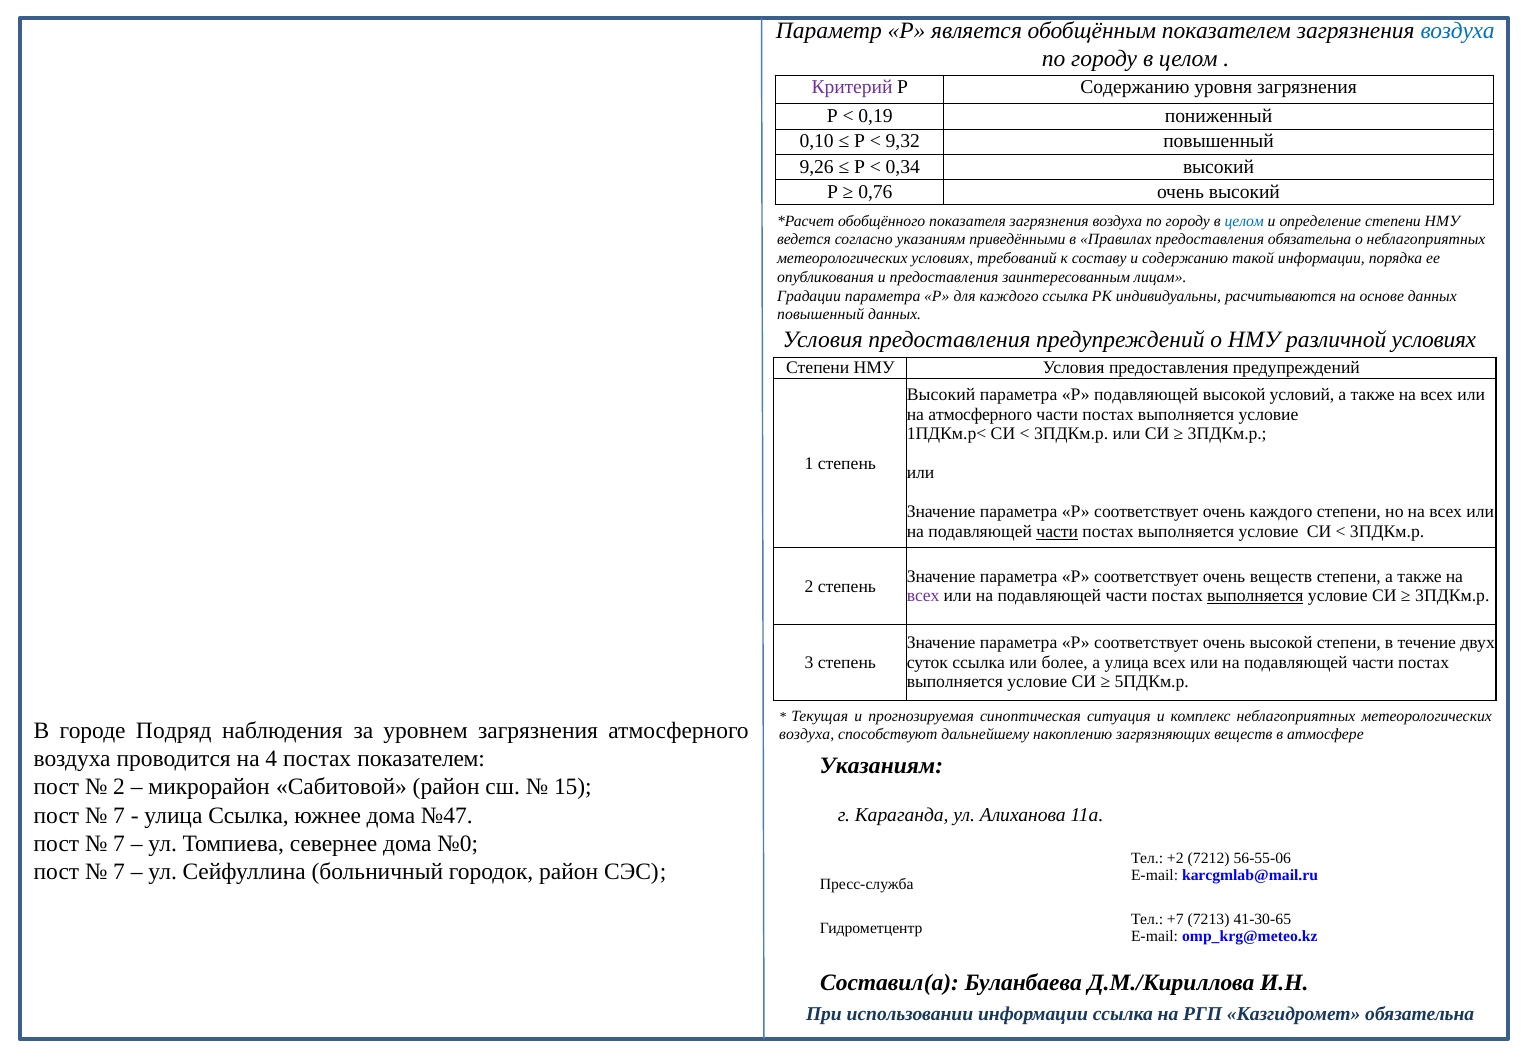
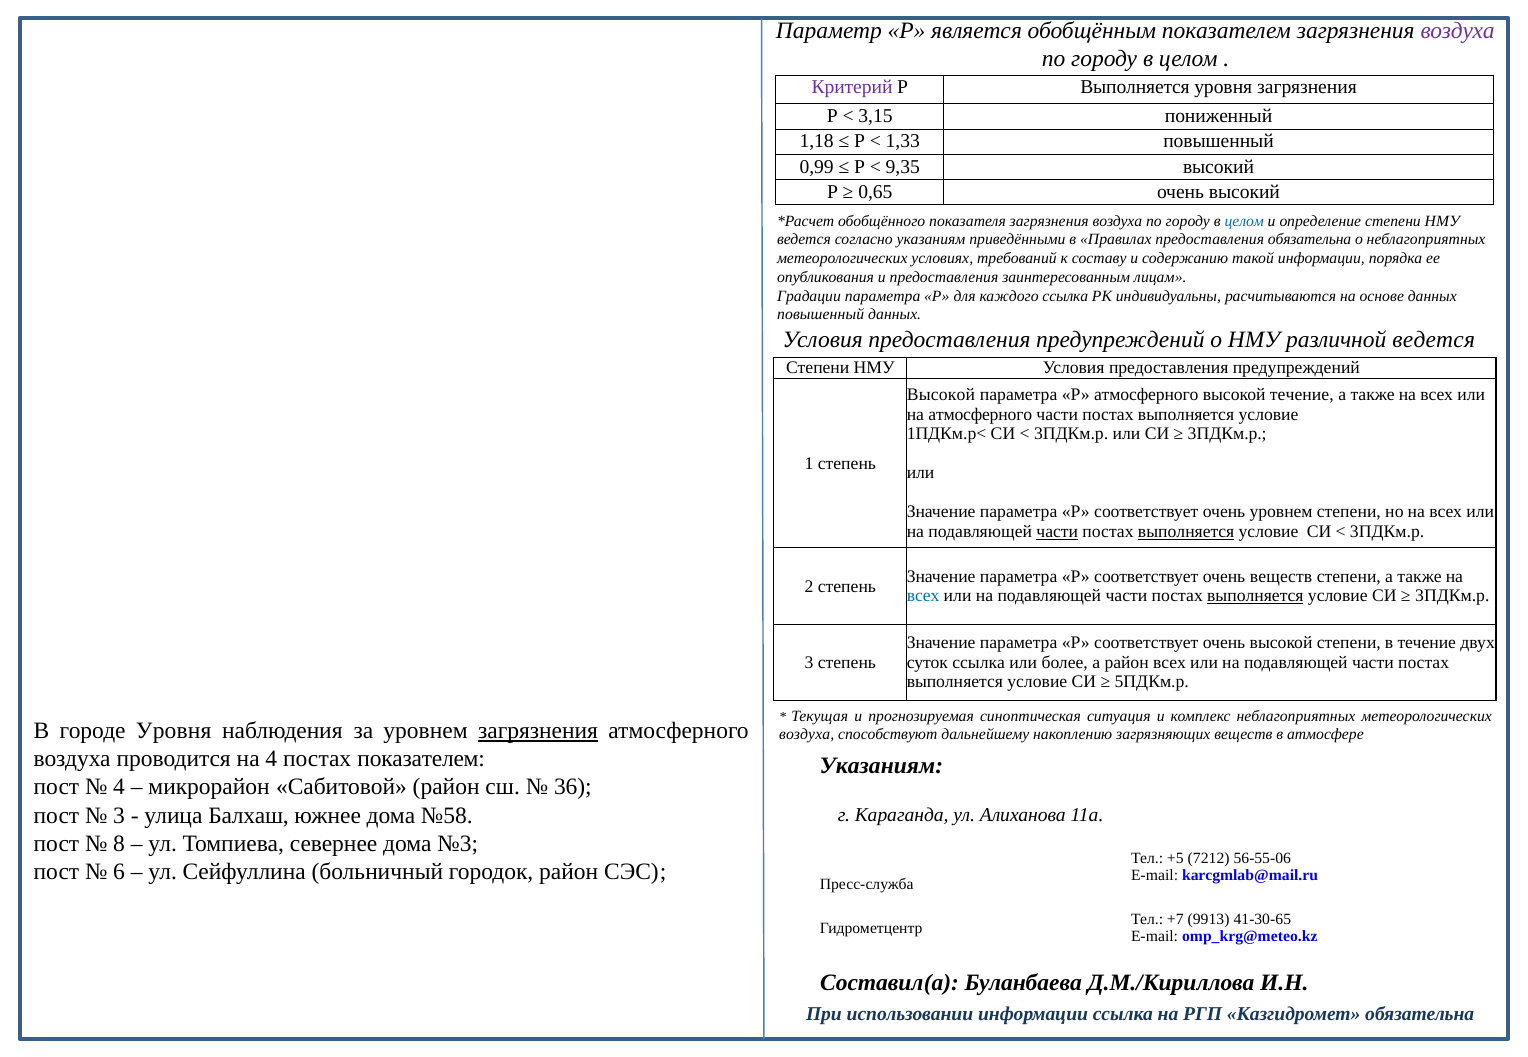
воздуха at (1458, 31) colour: blue -> purple
Р Содержанию: Содержанию -> Выполняется
0,19: 0,19 -> 3,15
0,10: 0,10 -> 1,18
9,32: 9,32 -> 1,33
9,26: 9,26 -> 0,99
0,34: 0,34 -> 9,35
0,76: 0,76 -> 0,65
различной условиях: условиях -> ведется
Высокий at (941, 395): Высокий -> Высокой
Р подавляющей: подавляющей -> атмосферного
высокой условий: условий -> течение
очень каждого: каждого -> уровнем
выполняется at (1186, 532) underline: none -> present
всех at (923, 596) colour: purple -> blue
а улица: улица -> район
городе Подряд: Подряд -> Уровня
загрязнения at (538, 731) underline: none -> present
2 at (119, 788): 2 -> 4
15: 15 -> 36
7 at (119, 816): 7 -> 3
улица Ссылка: Ссылка -> Балхаш
№47: №47 -> №58
7 at (119, 844): 7 -> 8
№0: №0 -> №3
+2: +2 -> +5
7 at (119, 872): 7 -> 6
7213: 7213 -> 9913
